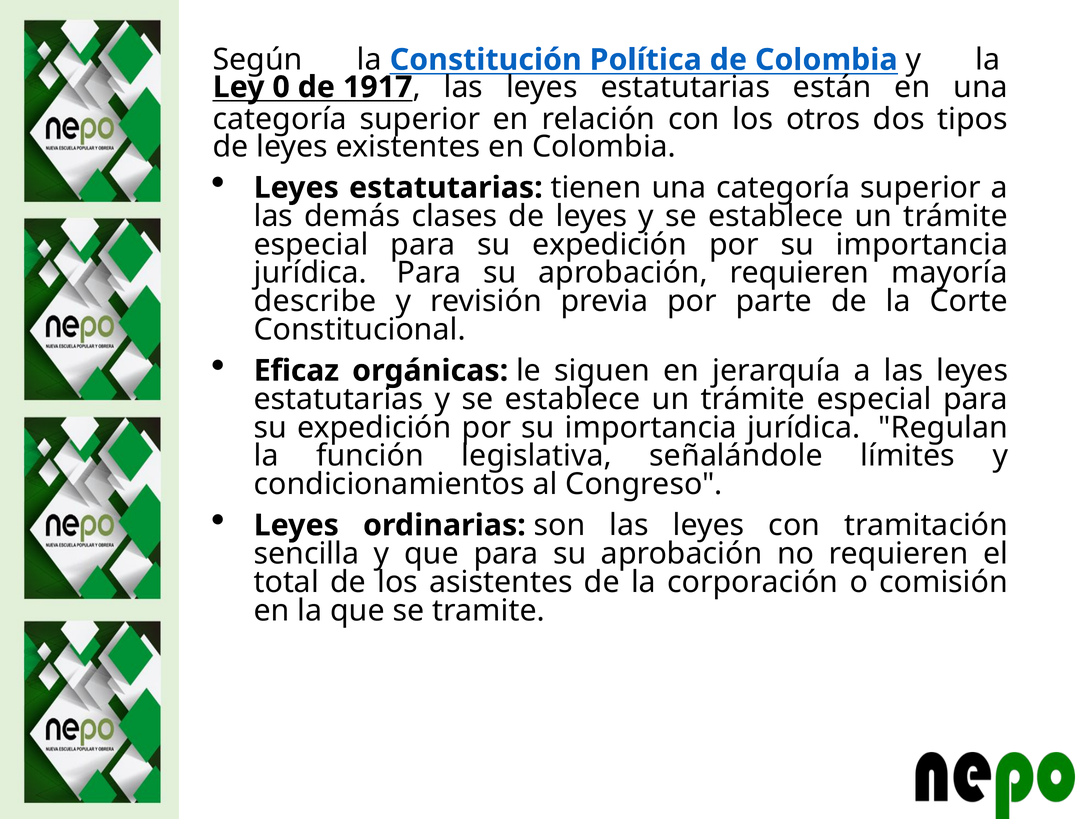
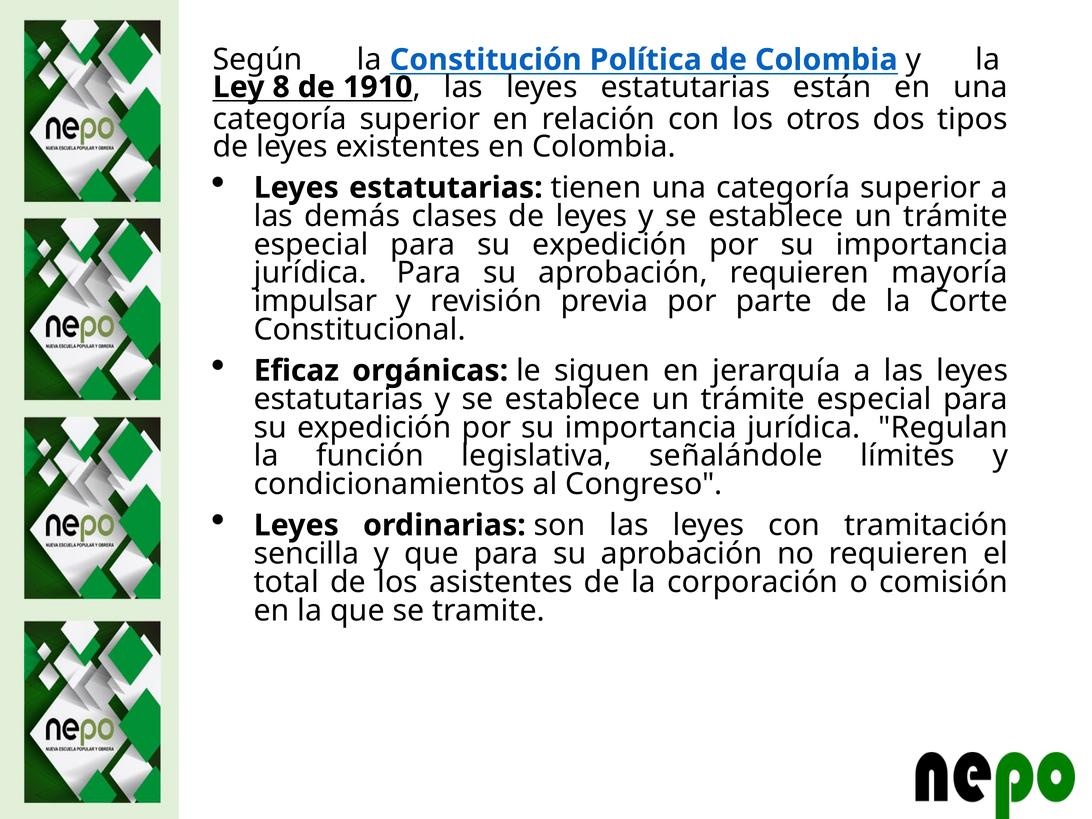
0: 0 -> 8
1917: 1917 -> 1910
describe: describe -> impulsar
